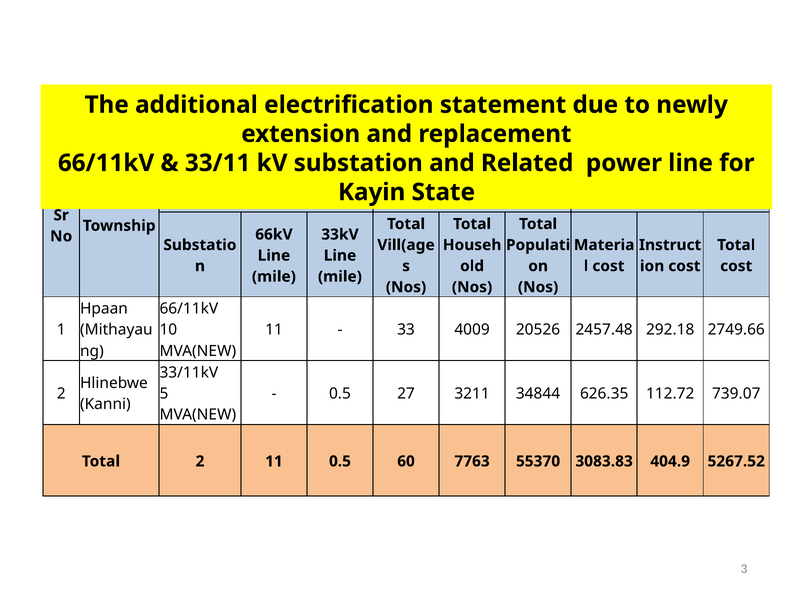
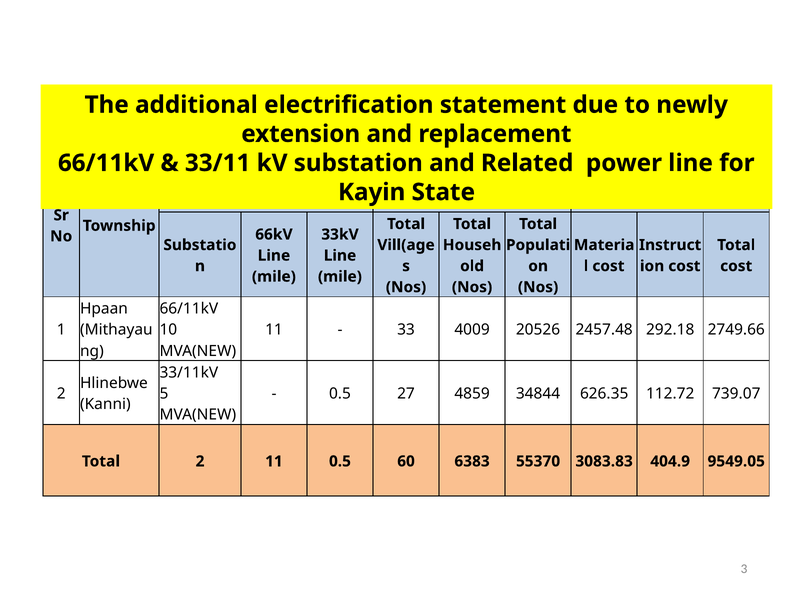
3211: 3211 -> 4859
7763: 7763 -> 6383
5267.52: 5267.52 -> 9549.05
